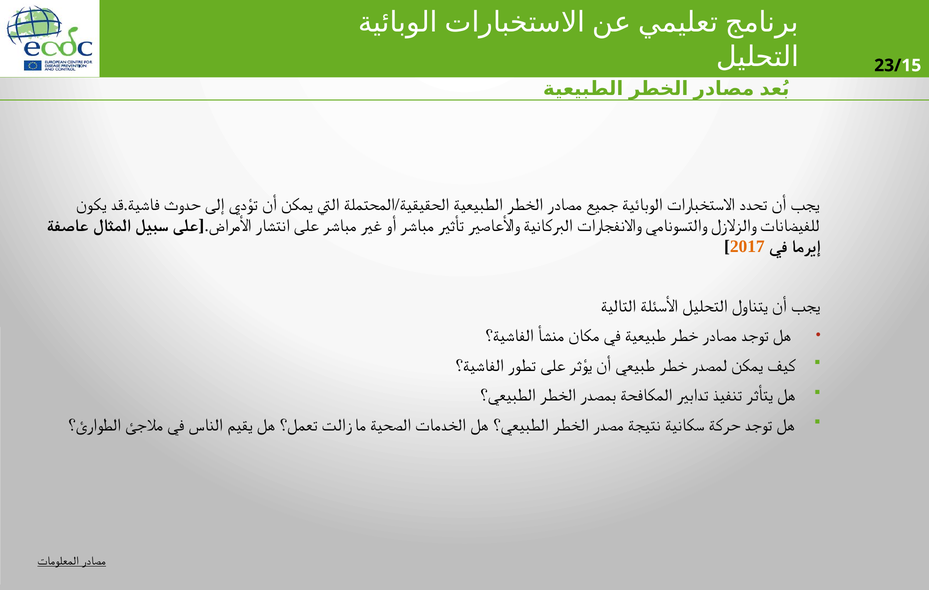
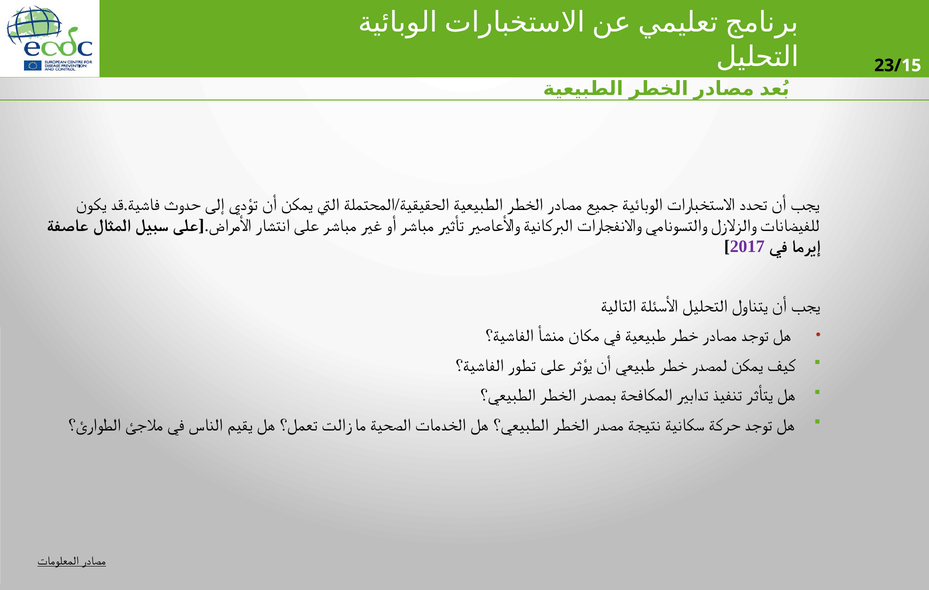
2017 colour: orange -> purple
